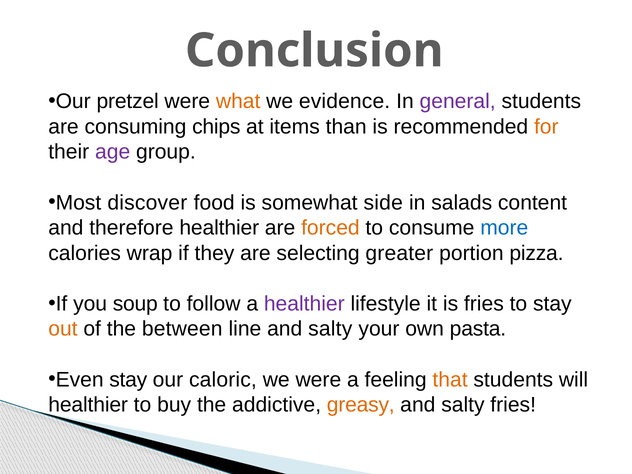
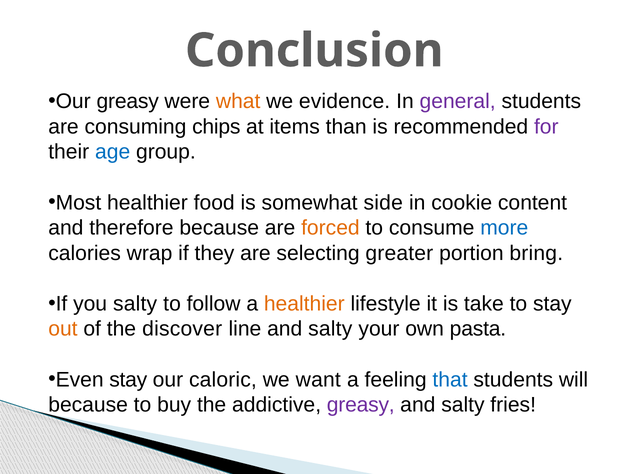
Our pretzel: pretzel -> greasy
for colour: orange -> purple
age colour: purple -> blue
Most discover: discover -> healthier
salads: salads -> cookie
therefore healthier: healthier -> because
pizza: pizza -> bring
you soup: soup -> salty
healthier at (304, 304) colour: purple -> orange
is fries: fries -> take
between: between -> discover
we were: were -> want
that colour: orange -> blue
healthier at (88, 405): healthier -> because
greasy at (361, 405) colour: orange -> purple
